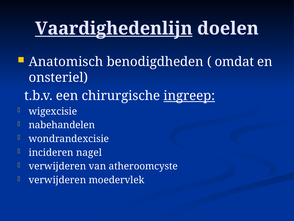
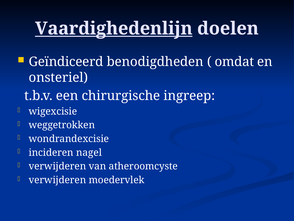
Anatomisch: Anatomisch -> Geïndiceerd
ingreep underline: present -> none
nabehandelen: nabehandelen -> weggetrokken
